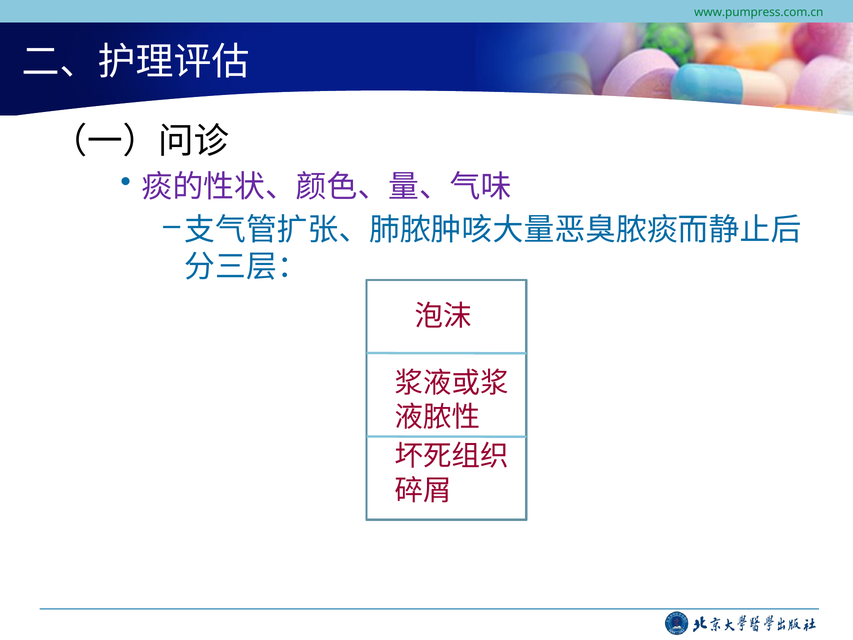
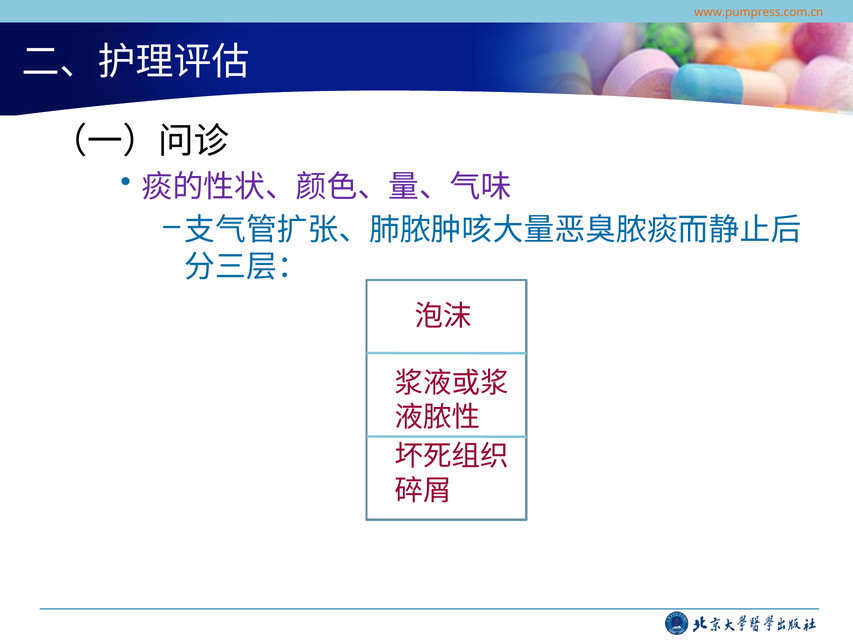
www.pumpress.com.cn colour: green -> orange
